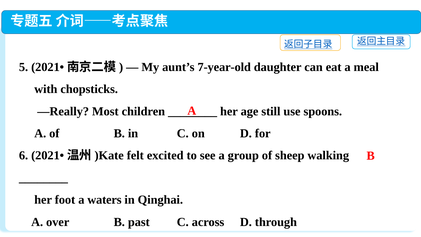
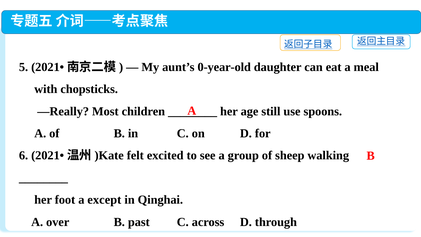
7-year-old: 7-year-old -> 0-year-old
waters: waters -> except
